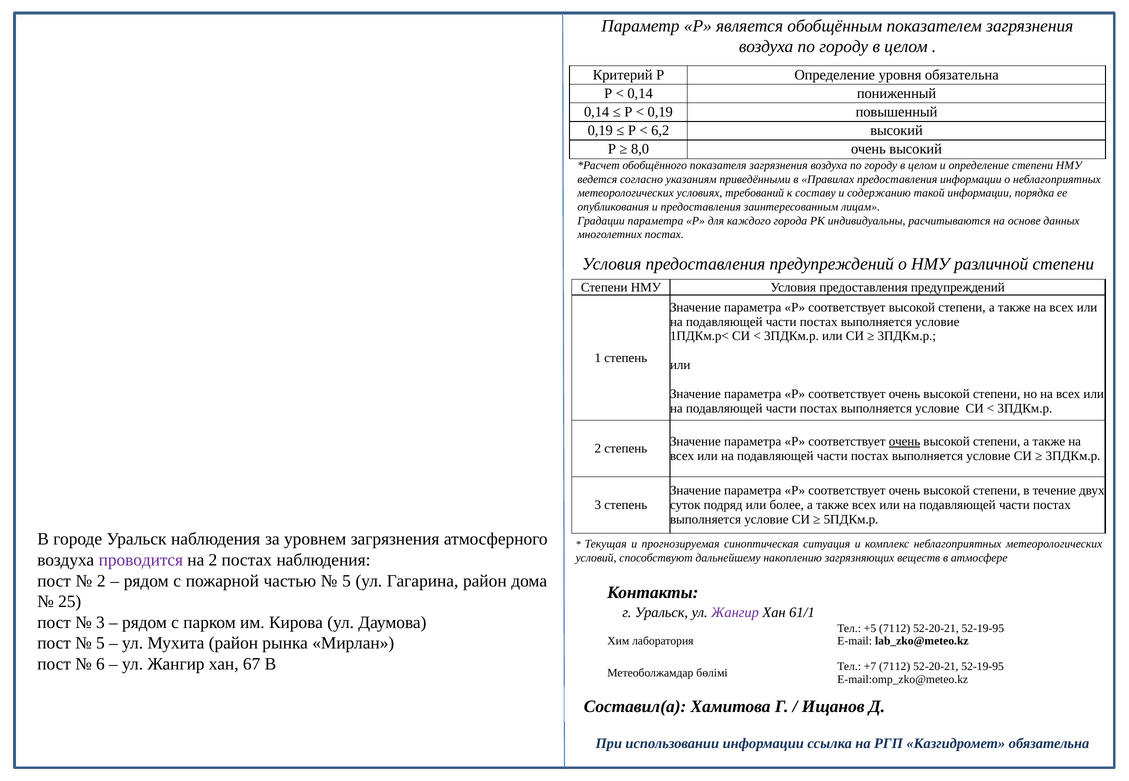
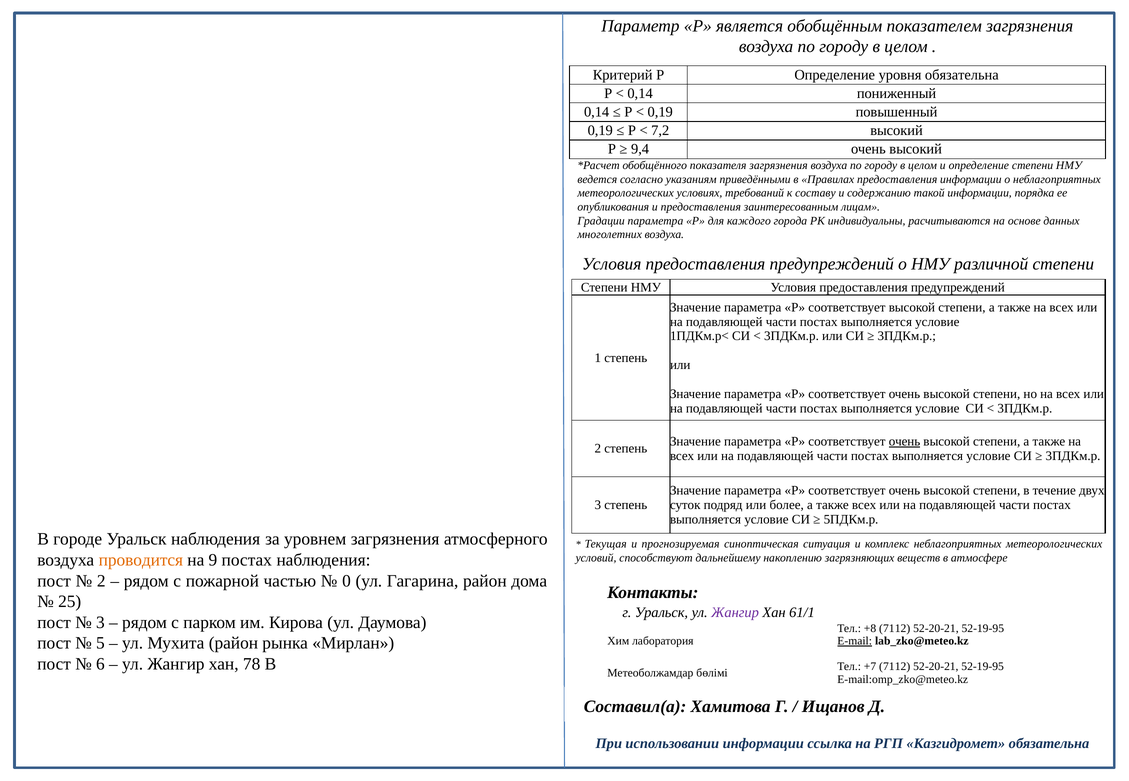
6,2: 6,2 -> 7,2
8,0: 8,0 -> 9,4
многолетних постах: постах -> воздуха
проводится colour: purple -> orange
на 2: 2 -> 9
5 at (347, 581): 5 -> 0
+5: +5 -> +8
E-mail underline: none -> present
67: 67 -> 78
